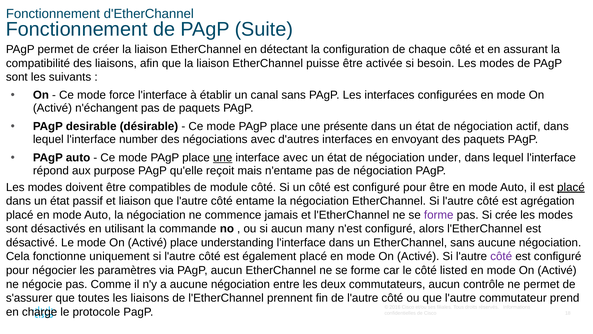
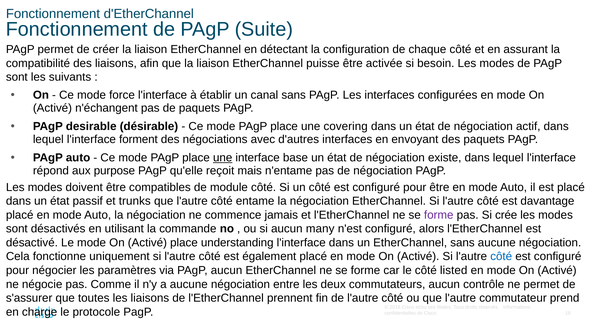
présente: présente -> covering
number: number -> forment
interface avec: avec -> base
under: under -> existe
placé at (571, 187) underline: present -> none
et liaison: liaison -> trunks
agrégation: agrégation -> davantage
côté at (501, 256) colour: purple -> blue
